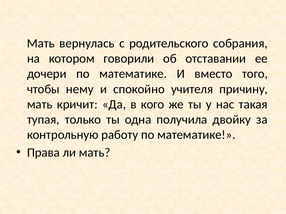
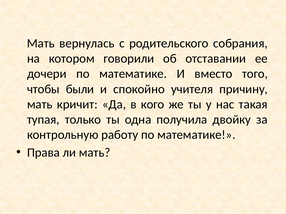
нему: нему -> были
